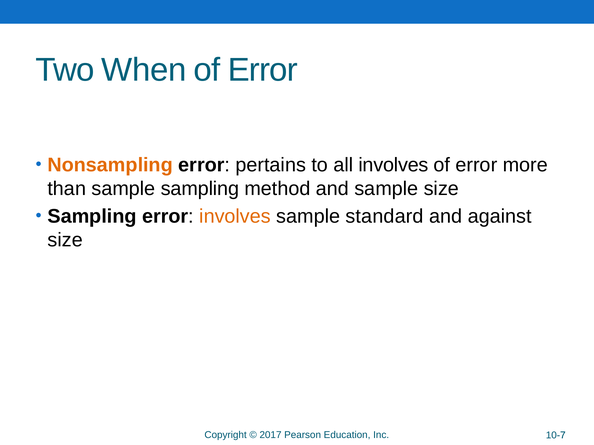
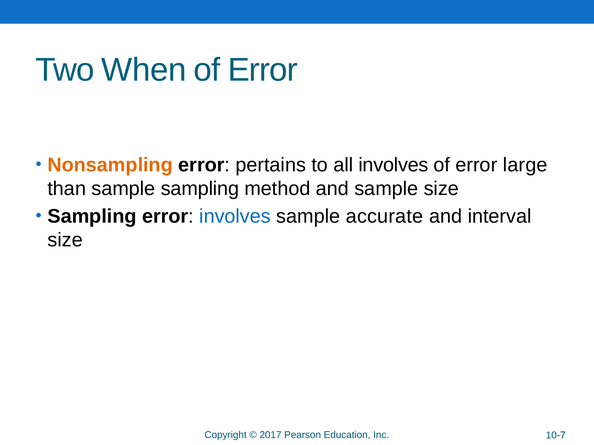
more: more -> large
involves at (235, 217) colour: orange -> blue
standard: standard -> accurate
against: against -> interval
